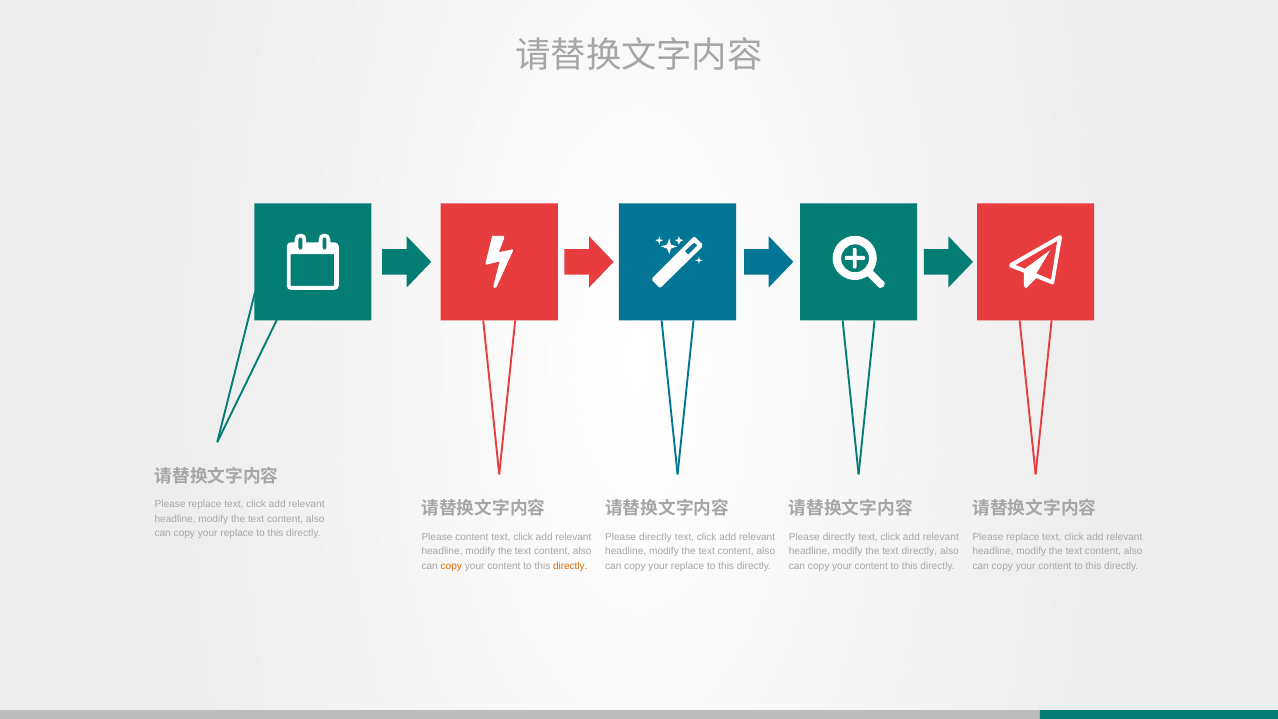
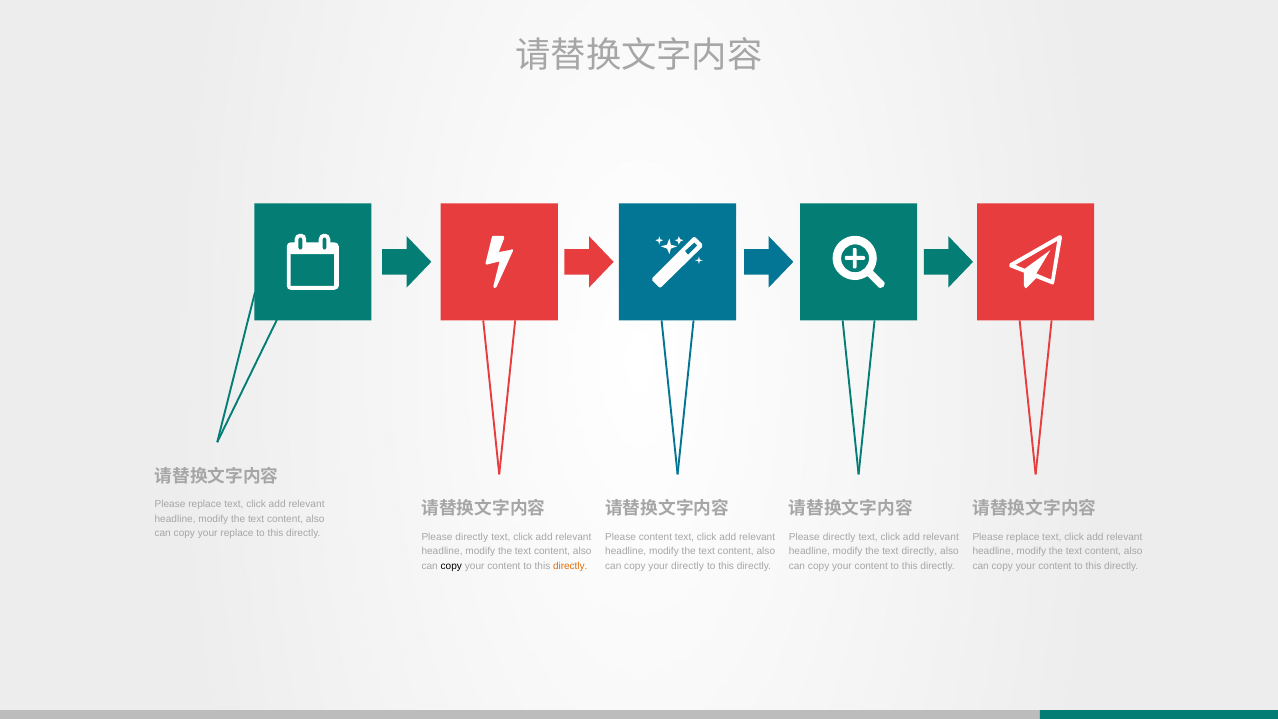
content at (472, 537): content -> directly
directly at (655, 537): directly -> content
copy at (451, 566) colour: orange -> black
replace at (688, 566): replace -> directly
